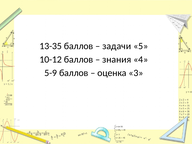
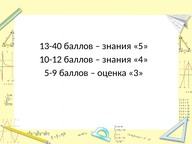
13-35: 13-35 -> 13-40
задачи at (117, 46): задачи -> знания
